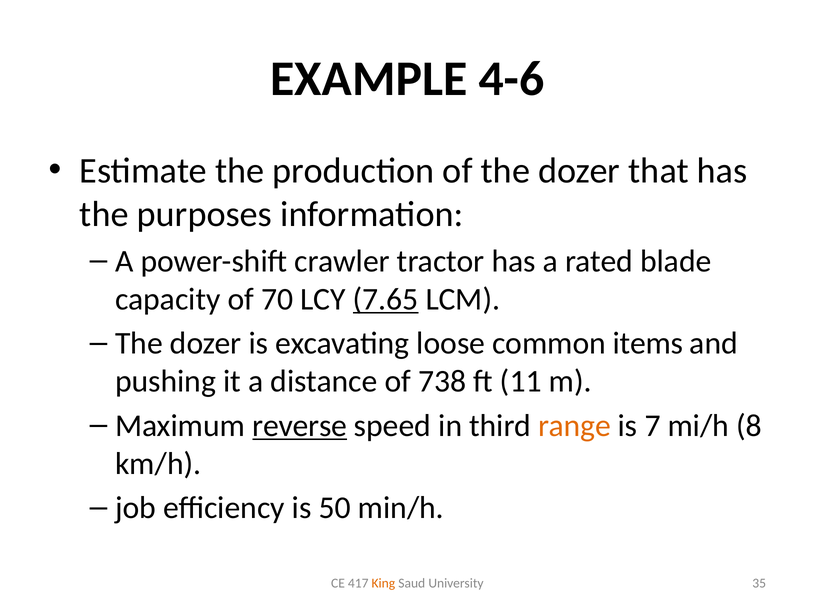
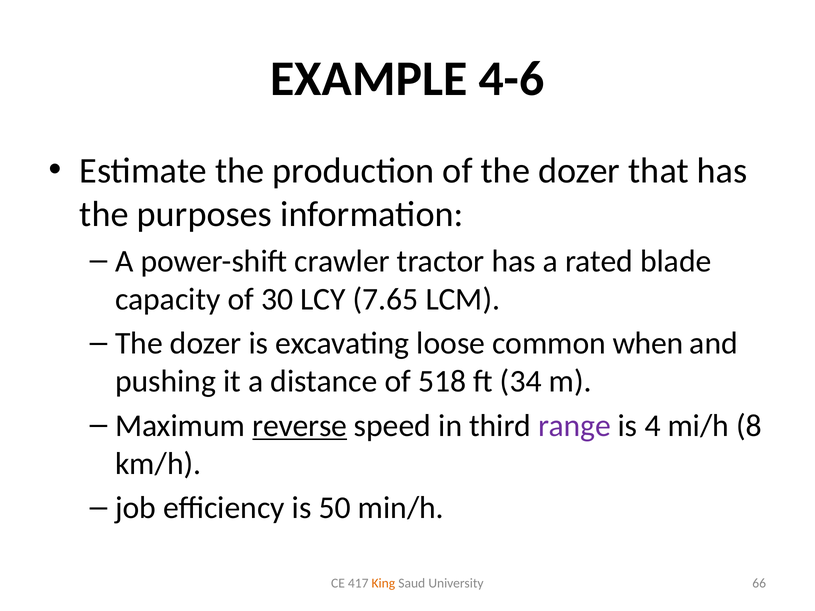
70: 70 -> 30
7.65 underline: present -> none
items: items -> when
738: 738 -> 518
11: 11 -> 34
range colour: orange -> purple
7: 7 -> 4
35: 35 -> 66
